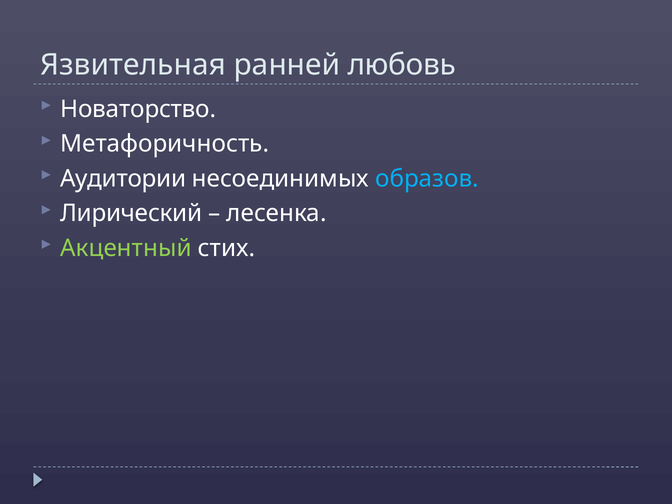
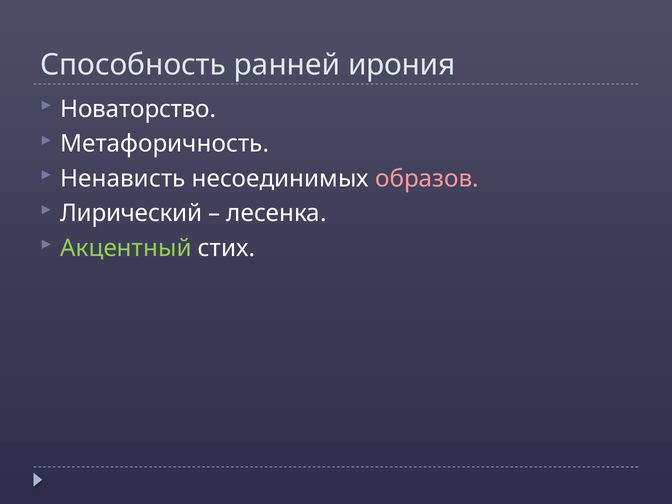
Язвительная: Язвительная -> Способность
любовь: любовь -> ирония
Аудитории: Аудитории -> Ненависть
образов colour: light blue -> pink
